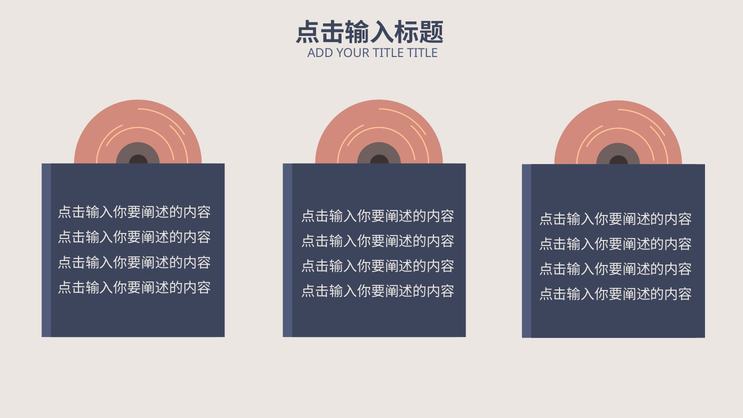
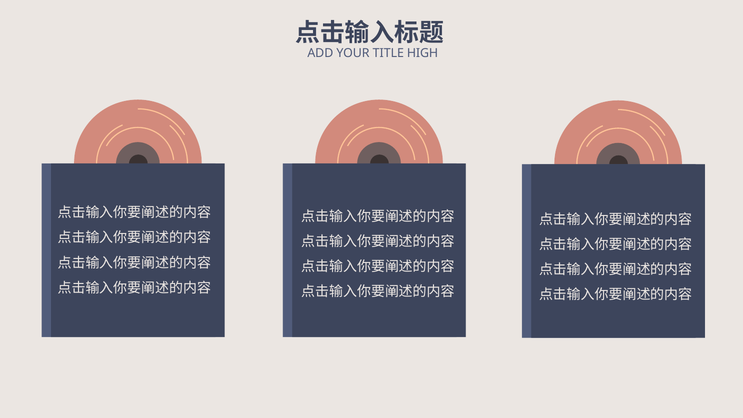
TITLE TITLE: TITLE -> HIGH
